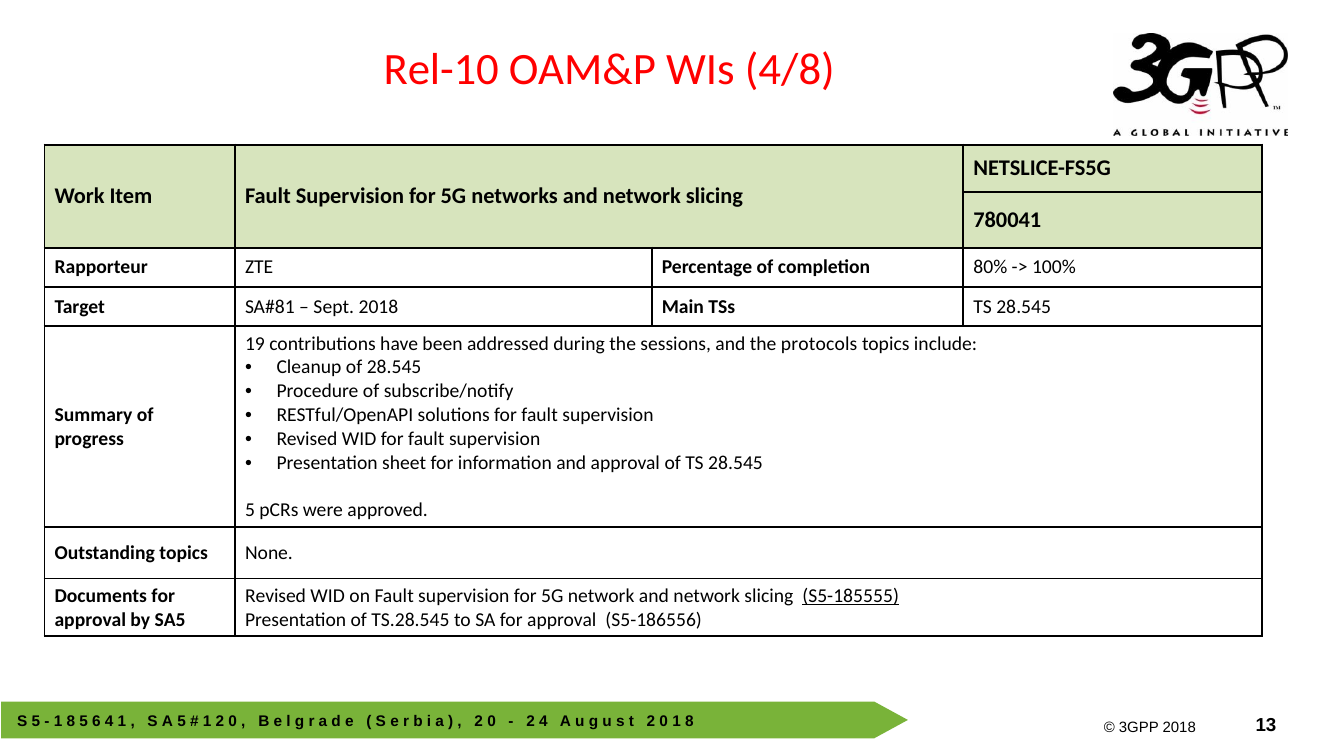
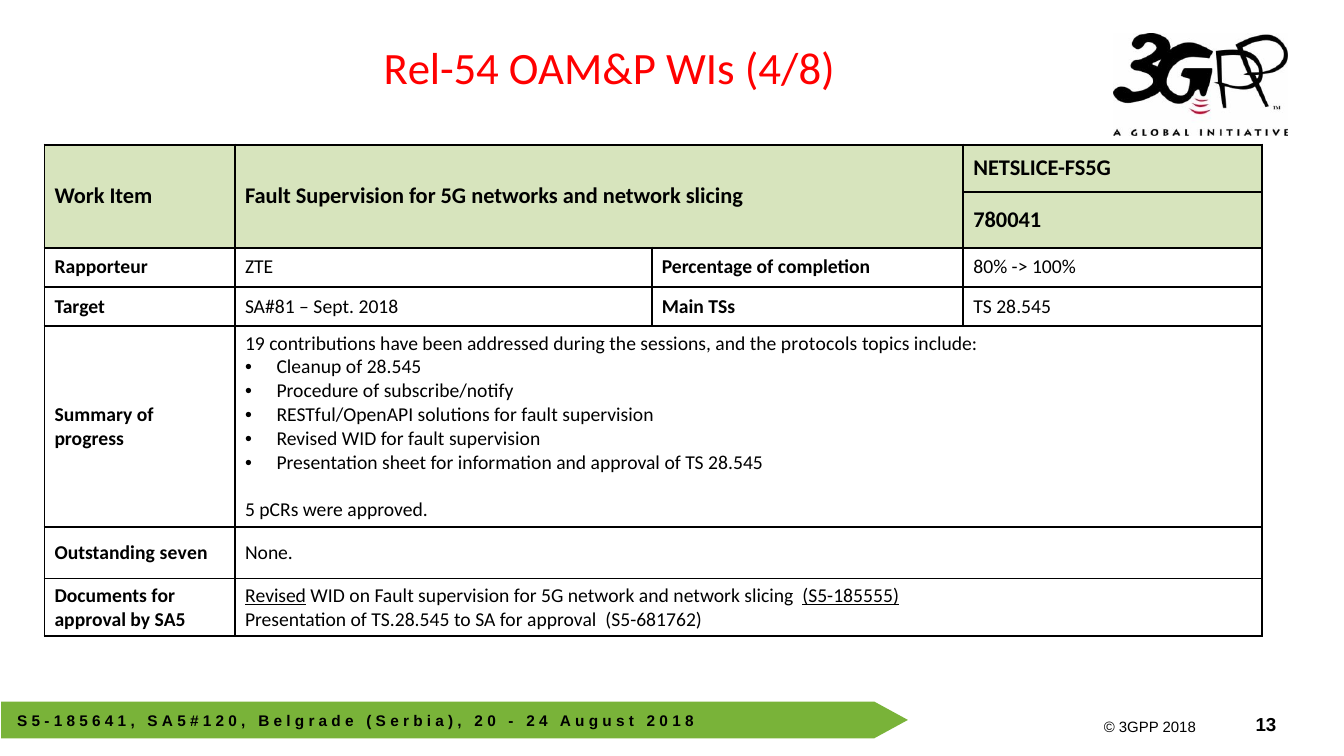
Rel-10: Rel-10 -> Rel-54
Outstanding topics: topics -> seven
Revised at (276, 596) underline: none -> present
S5-186556: S5-186556 -> S5-681762
